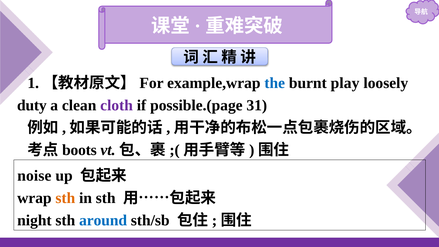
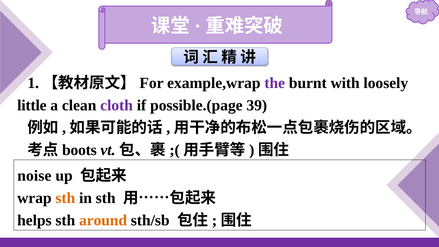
the colour: blue -> purple
play: play -> with
duty: duty -> little
31: 31 -> 39
night: night -> helps
around colour: blue -> orange
